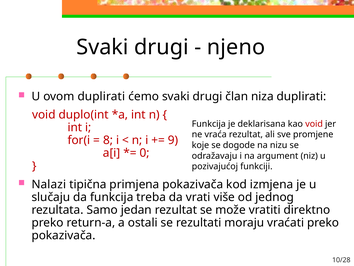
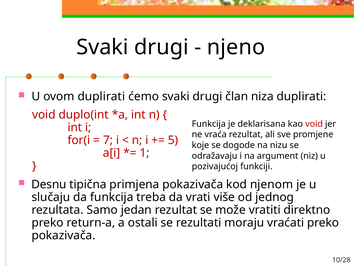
8: 8 -> 7
9: 9 -> 5
0: 0 -> 1
Nalazi: Nalazi -> Desnu
izmjena: izmjena -> njenom
